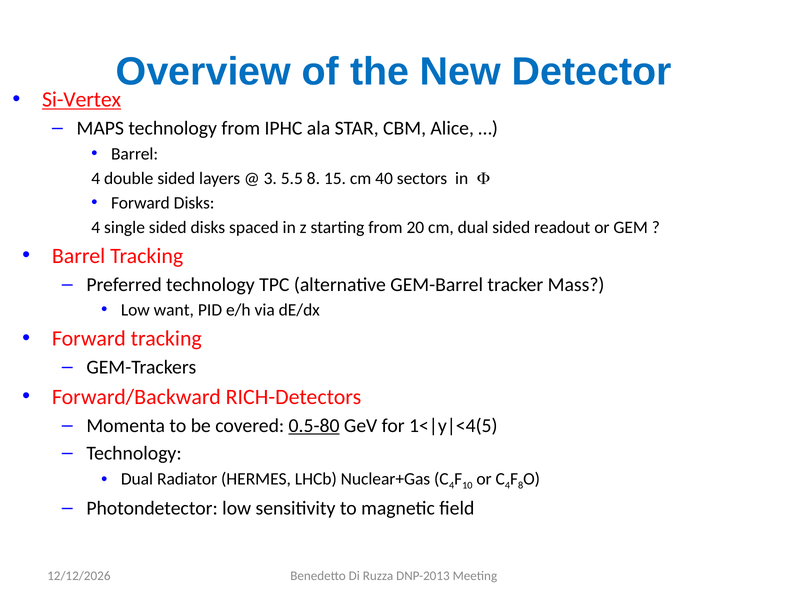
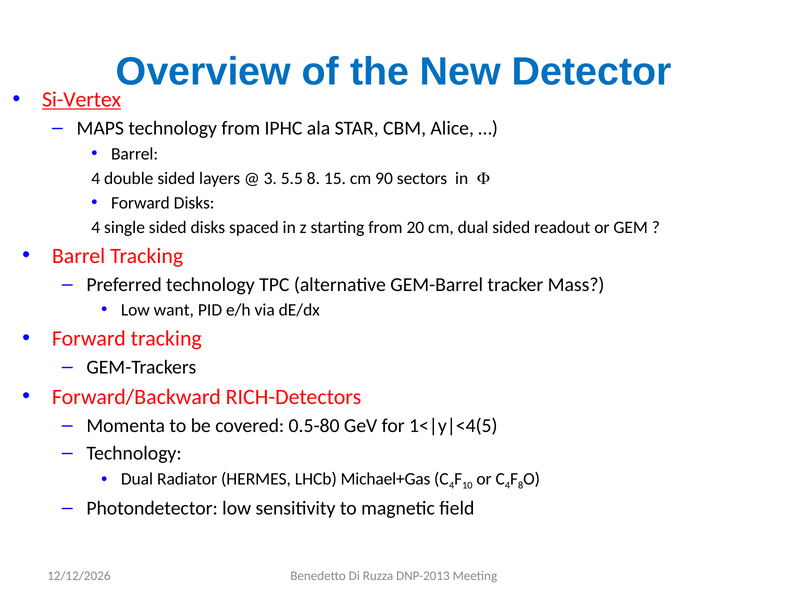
40: 40 -> 90
0.5-80 underline: present -> none
Nuclear+Gas: Nuclear+Gas -> Michael+Gas
